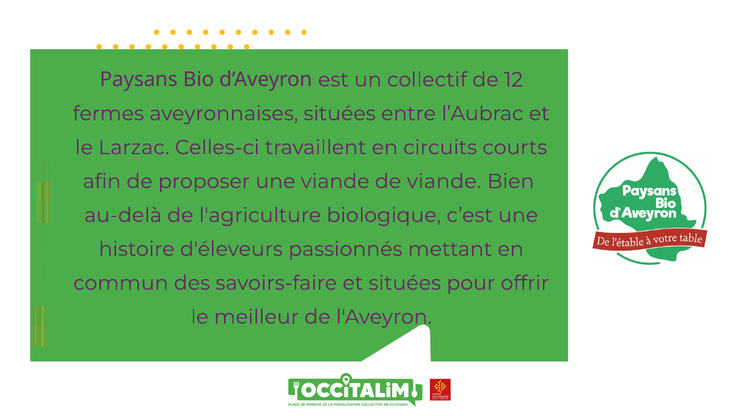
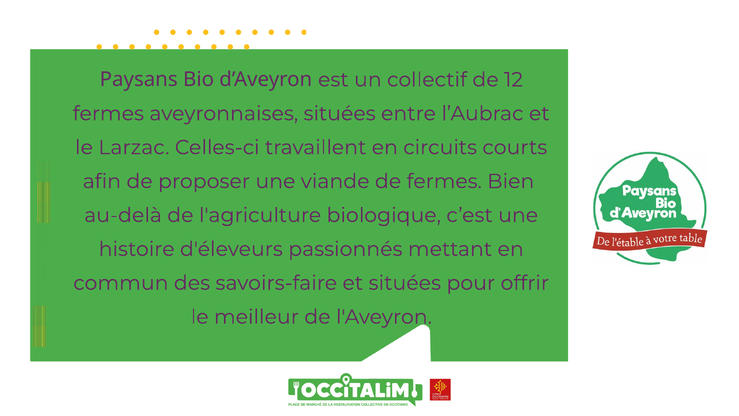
de viande: viande -> fermes
